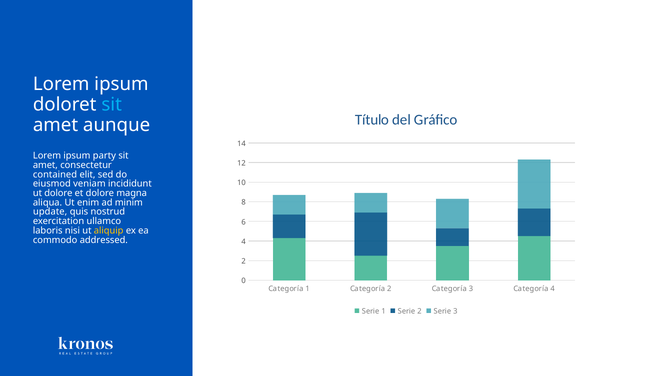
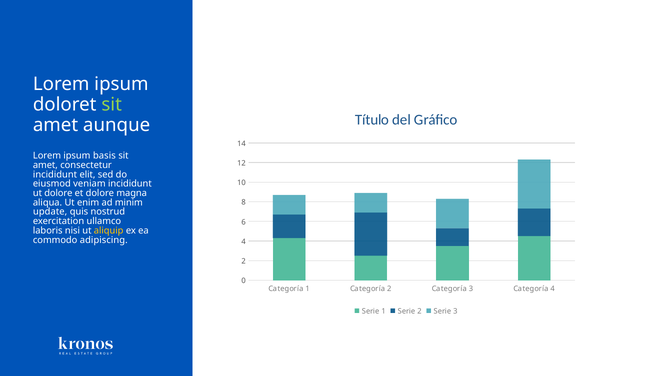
sit at (112, 105) colour: light blue -> light green
party: party -> basis
contained at (55, 174): contained -> incididunt
addressed: addressed -> adipiscing
